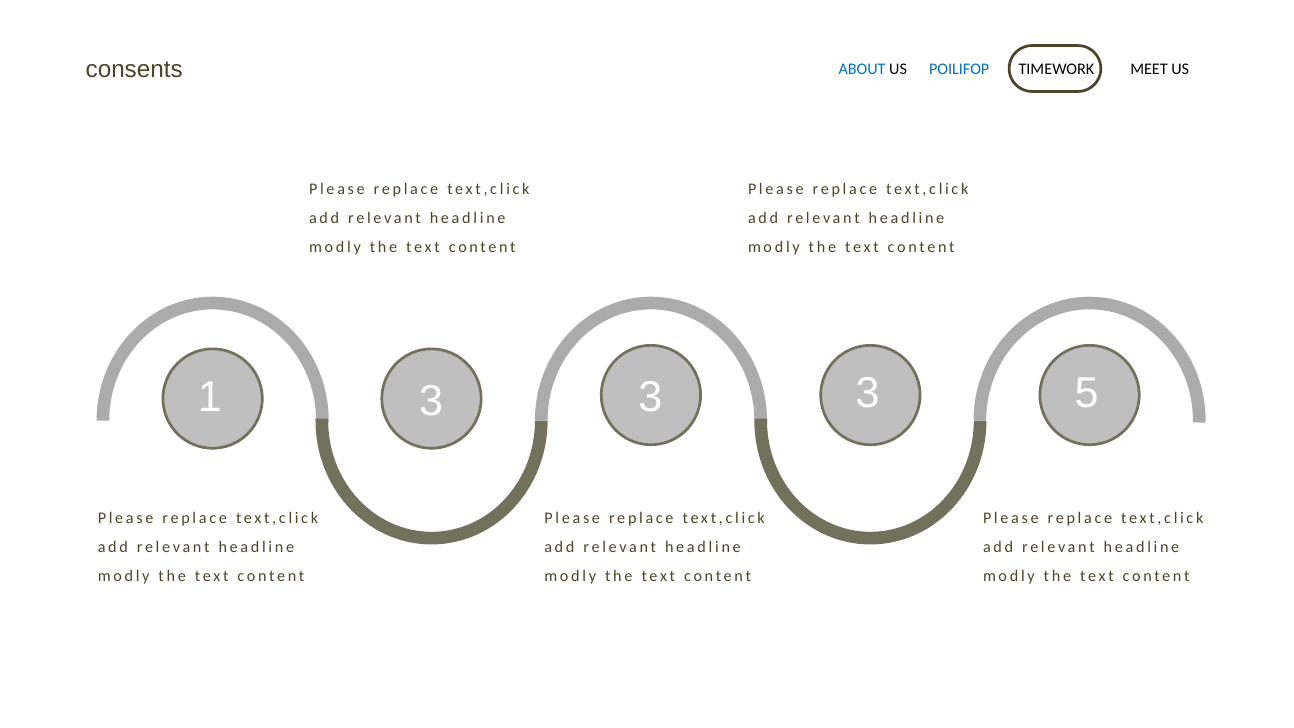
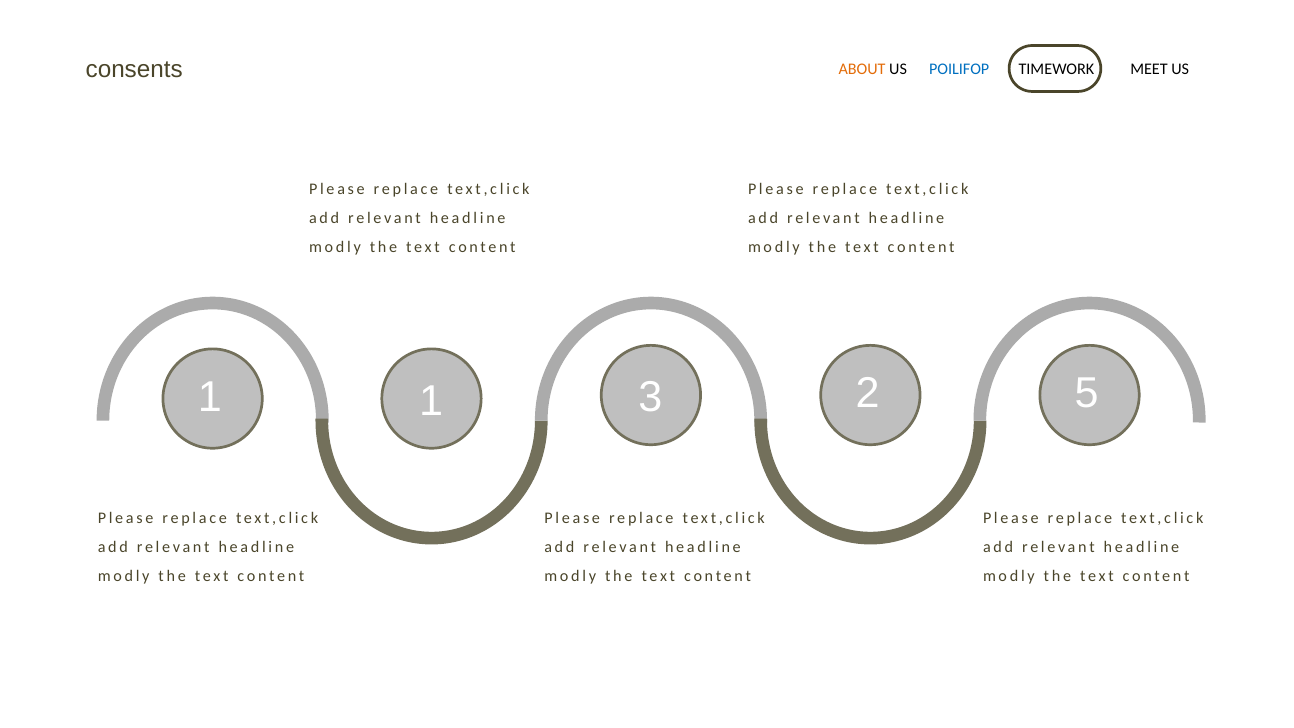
ABOUT colour: blue -> orange
1 3: 3 -> 1
3 at (868, 394): 3 -> 2
